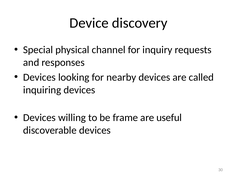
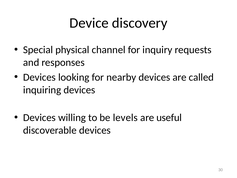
frame: frame -> levels
